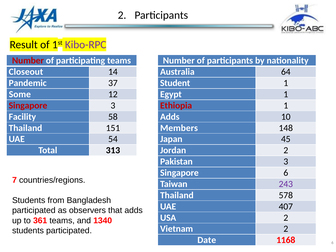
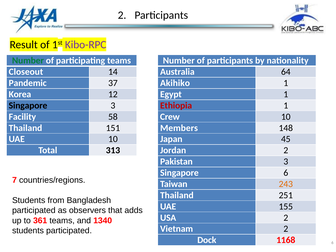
Number at (28, 61) colour: red -> green
Student: Student -> Akihiko
Some: Some -> Korea
Singapore at (28, 106) colour: red -> black
Adds at (170, 117): Adds -> Crew
UAE 54: 54 -> 10
243 colour: purple -> orange
578: 578 -> 251
407: 407 -> 155
Date: Date -> Dock
